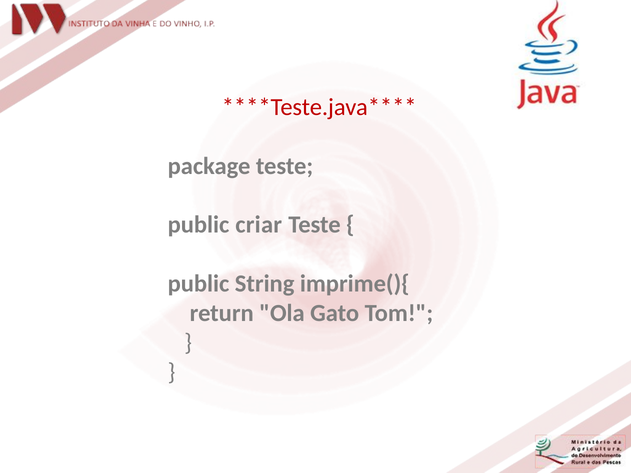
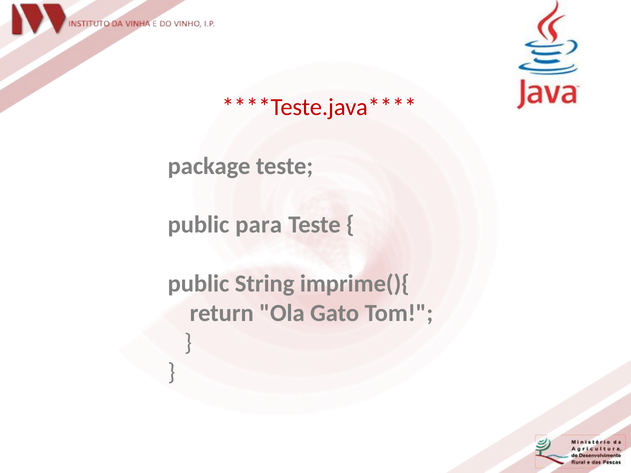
criar: criar -> para
